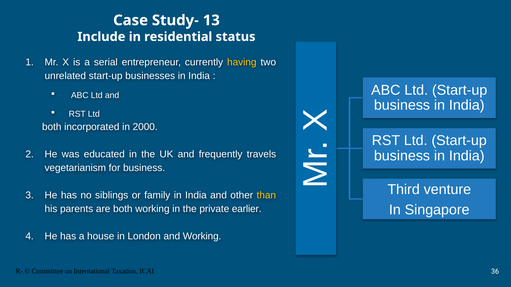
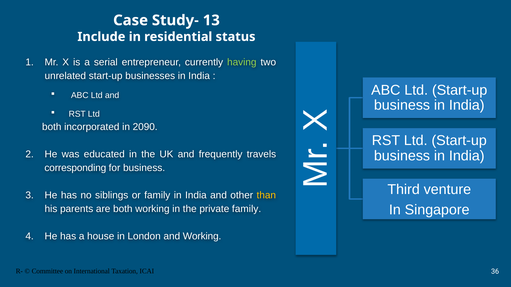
having colour: yellow -> light green
2000: 2000 -> 2090
vegetarianism: vegetarianism -> corresponding
private earlier: earlier -> family
